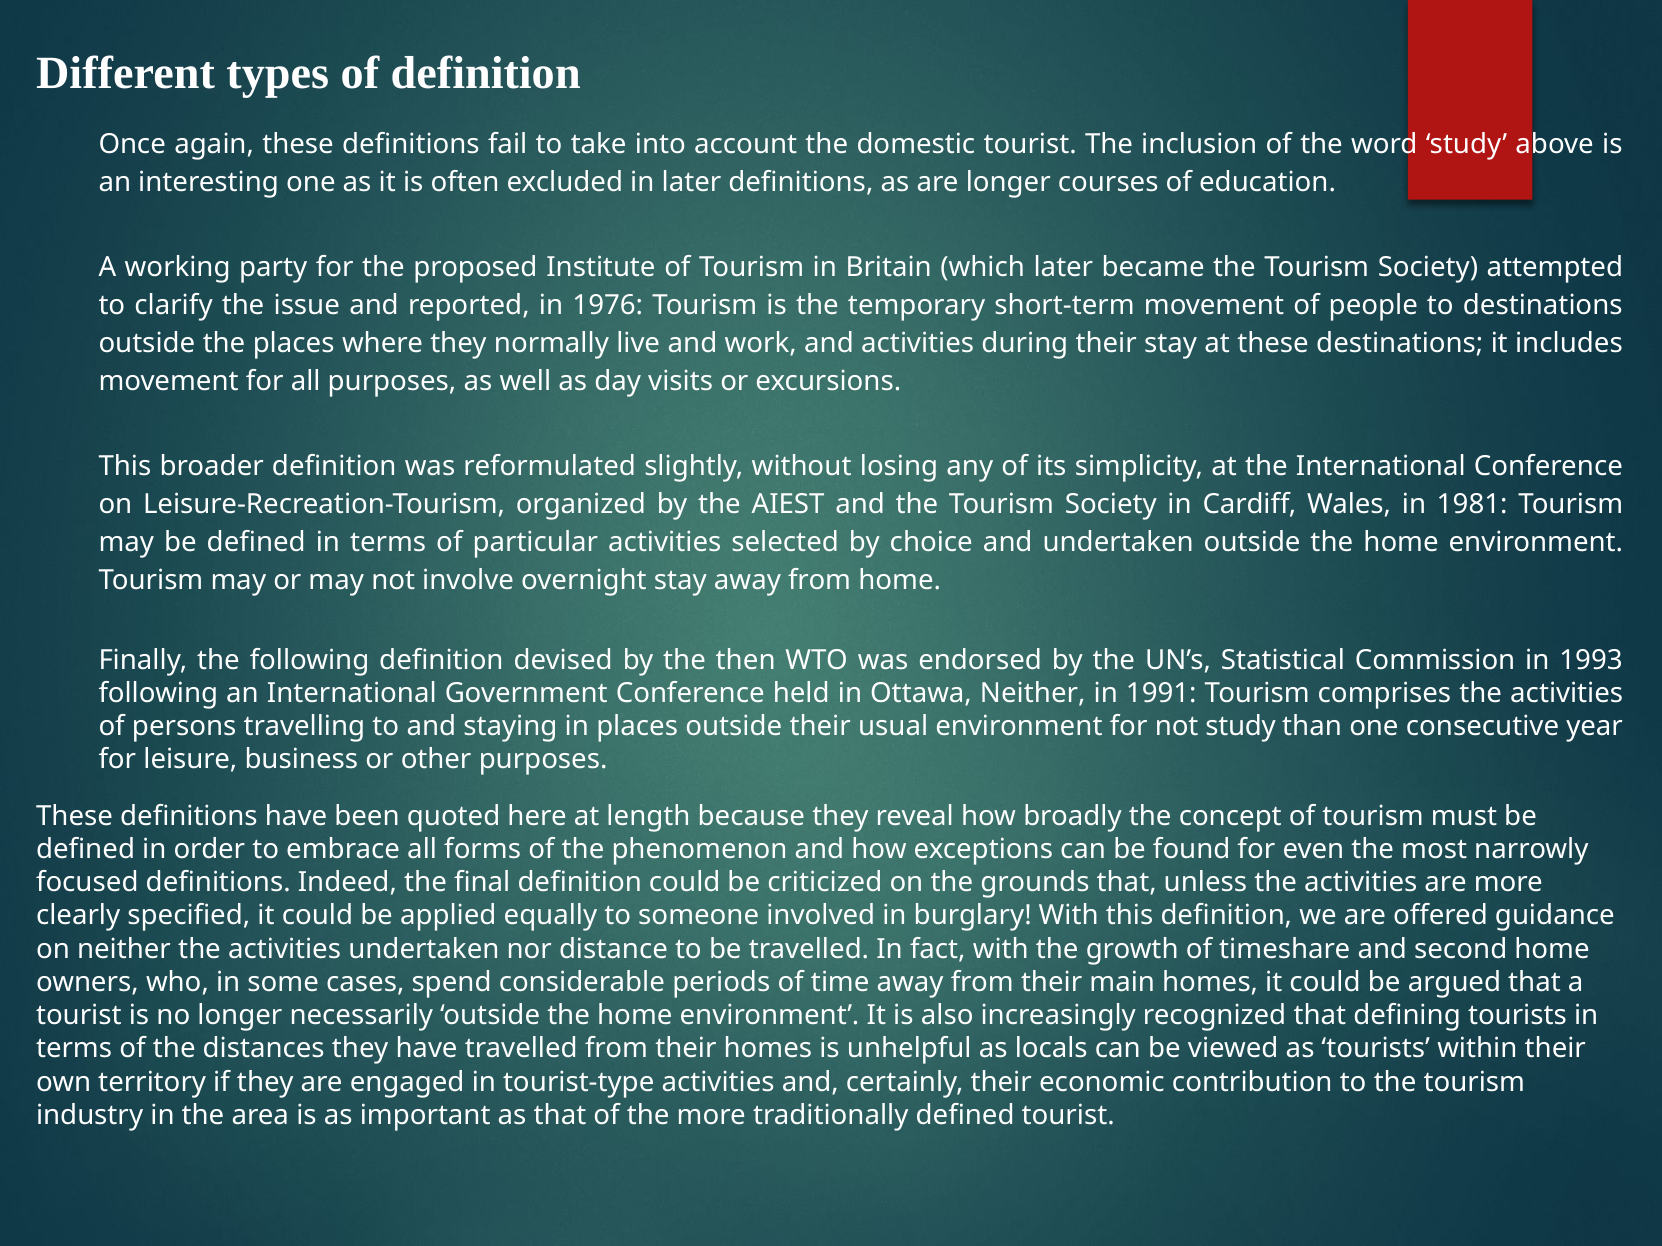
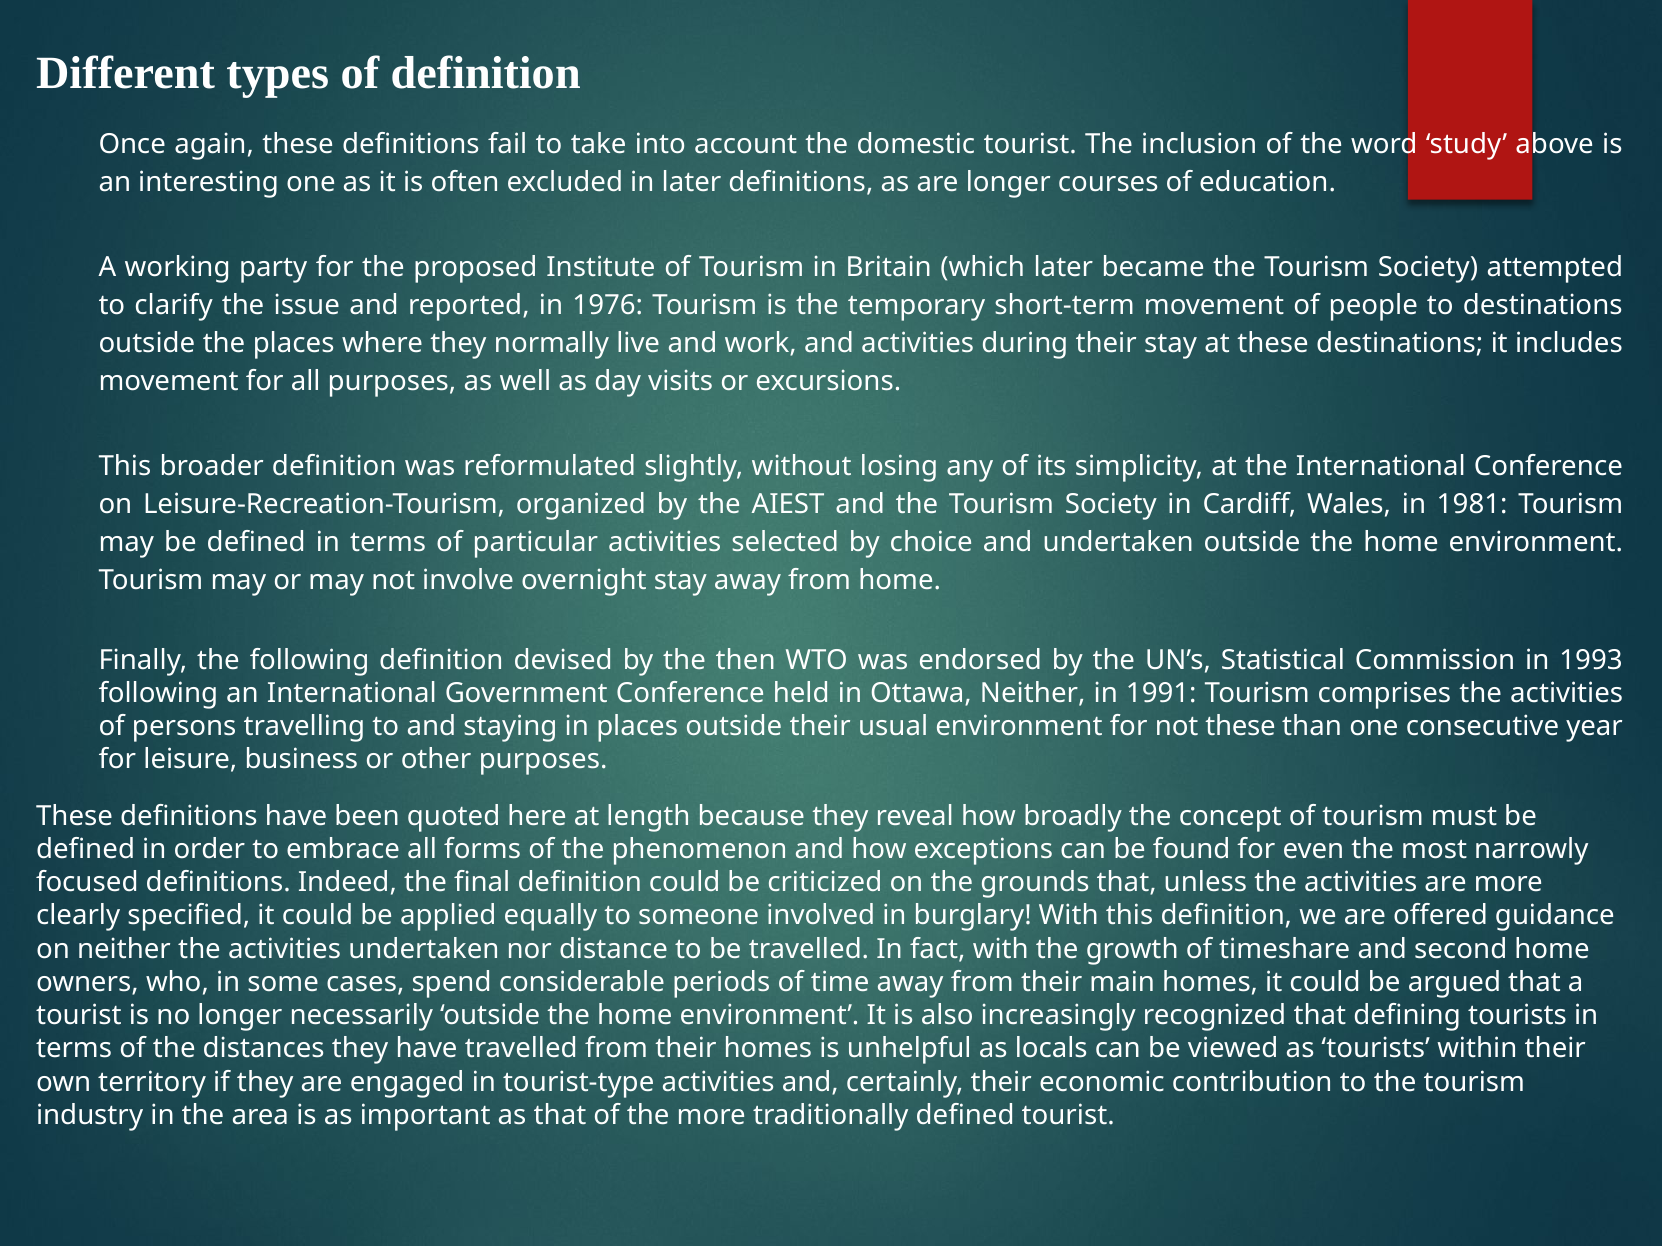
not study: study -> these
